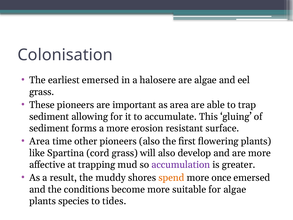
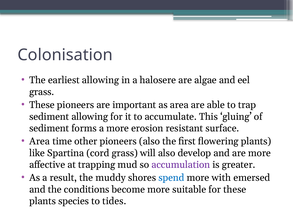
earliest emersed: emersed -> allowing
spend colour: orange -> blue
once: once -> with
for algae: algae -> these
